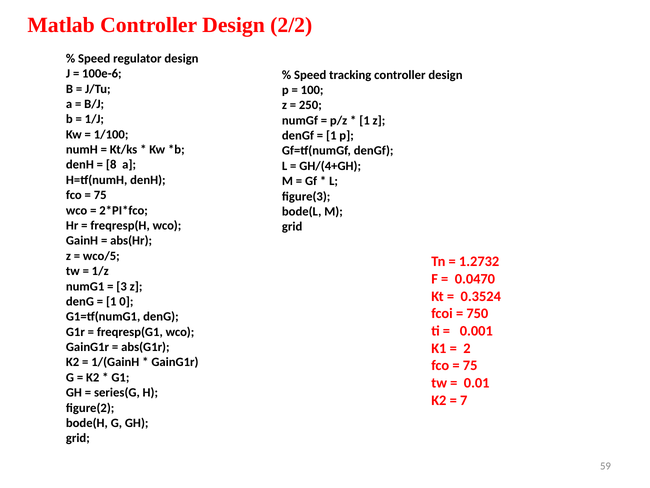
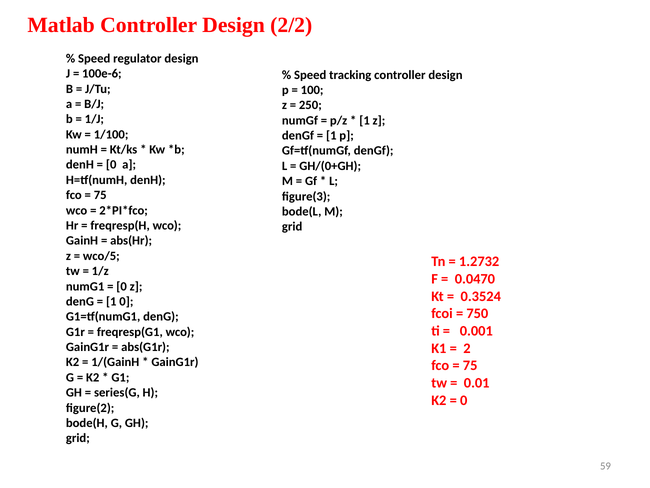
8 at (111, 165): 8 -> 0
GH/(4+GH: GH/(4+GH -> GH/(0+GH
3 at (122, 286): 3 -> 0
7 at (464, 400): 7 -> 0
